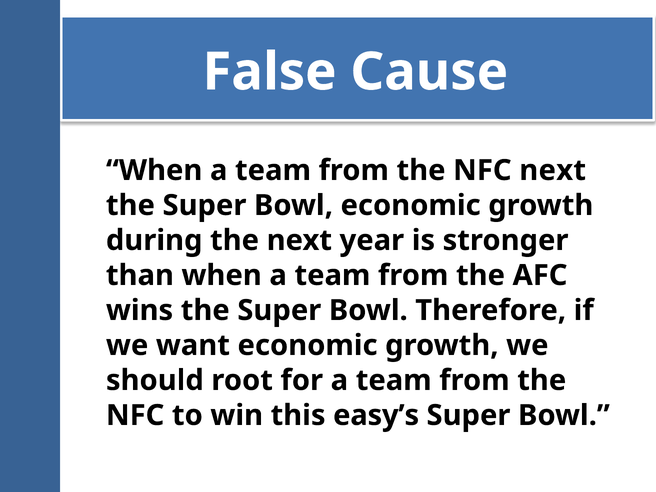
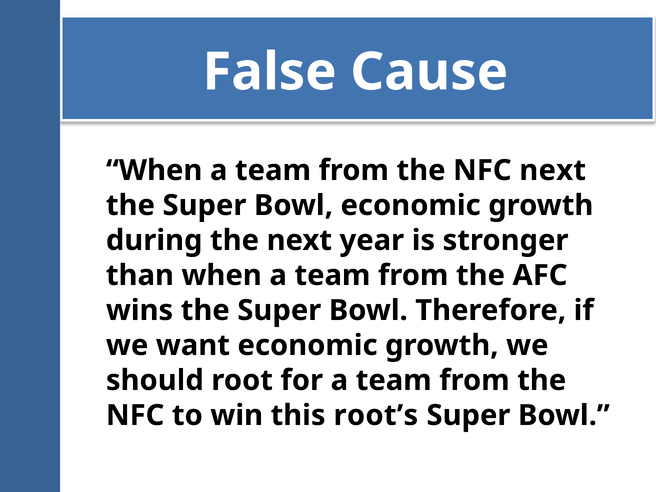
easy’s: easy’s -> root’s
